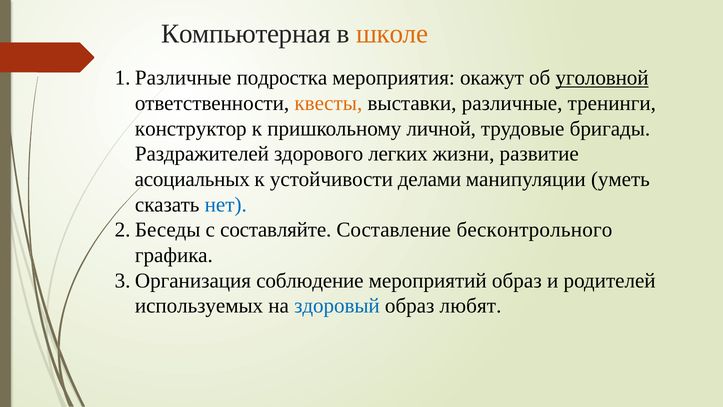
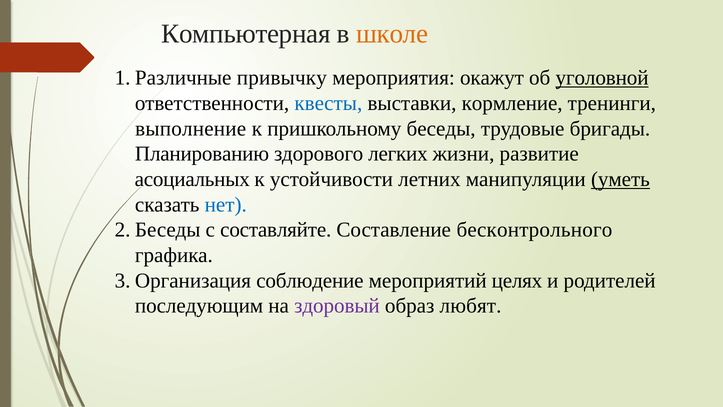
подростка: подростка -> привычку
квесты colour: orange -> blue
различные: различные -> кормление
конструктор: конструктор -> выполнение
личной: личной -> беседы
Раздражителей: Раздражителей -> Планированию
делами: делами -> летних
уметь underline: none -> present
мероприятий образ: образ -> целях
используемых: используемых -> последующим
здоровый colour: blue -> purple
